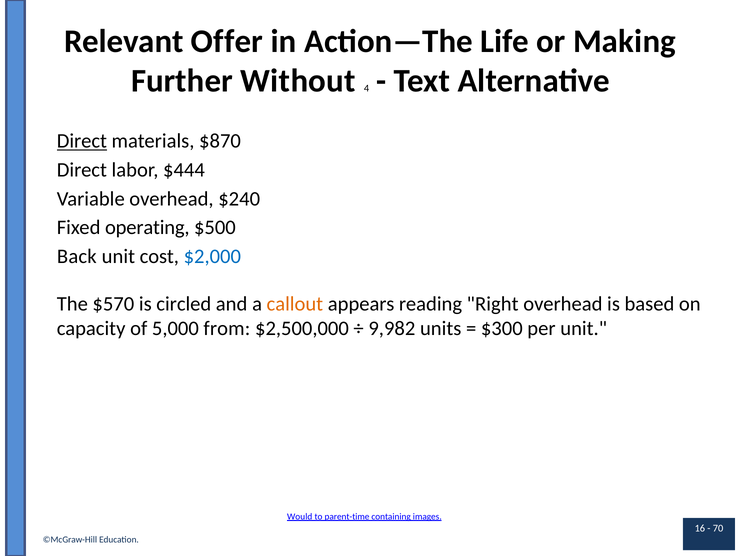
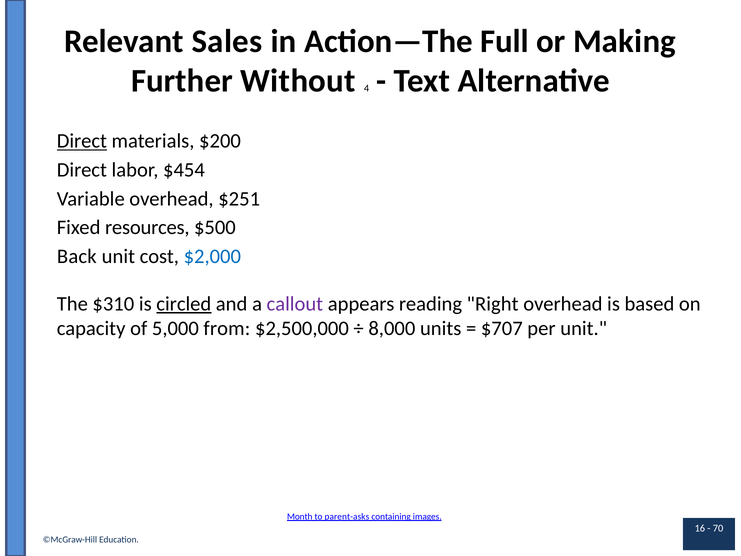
Offer: Offer -> Sales
Life: Life -> Full
$870: $870 -> $200
$444: $444 -> $454
$240: $240 -> $251
operating: operating -> resources
$570: $570 -> $310
circled underline: none -> present
callout colour: orange -> purple
9,982: 9,982 -> 8,000
$300: $300 -> $707
Would: Would -> Month
parent-time: parent-time -> parent-asks
